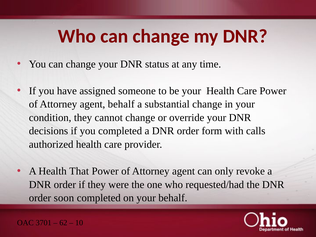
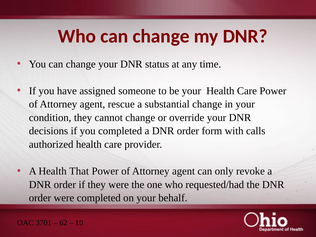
agent behalf: behalf -> rescue
order soon: soon -> were
